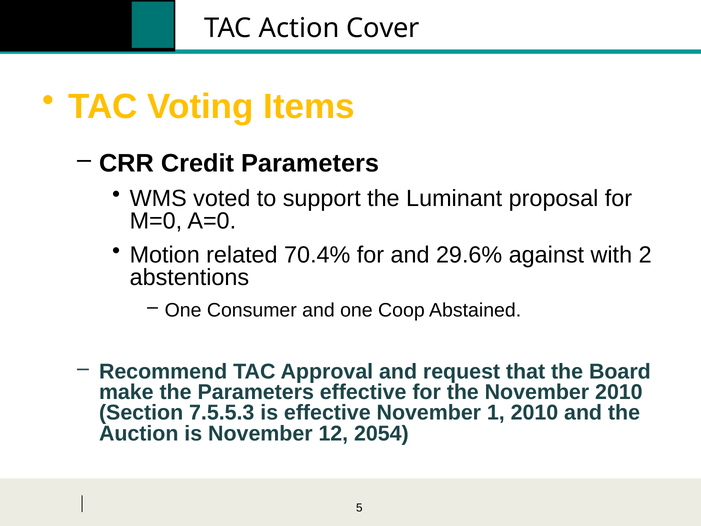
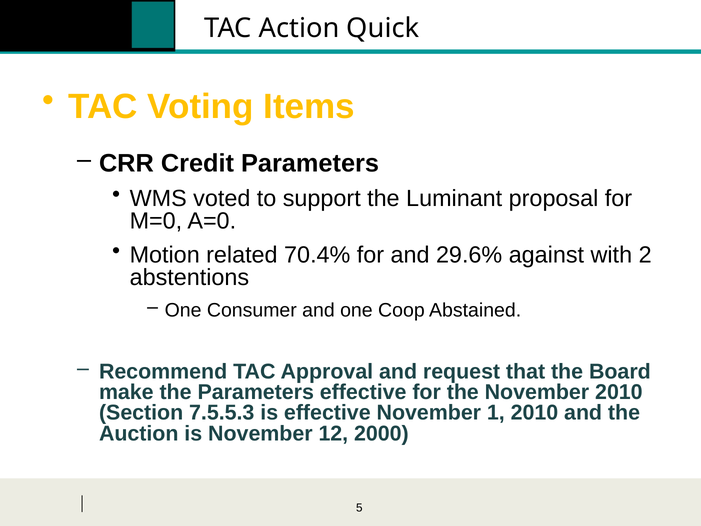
Cover: Cover -> Quick
2054: 2054 -> 2000
